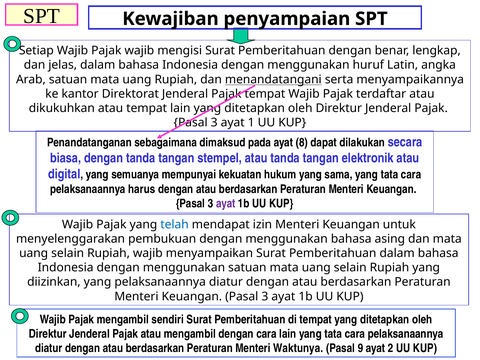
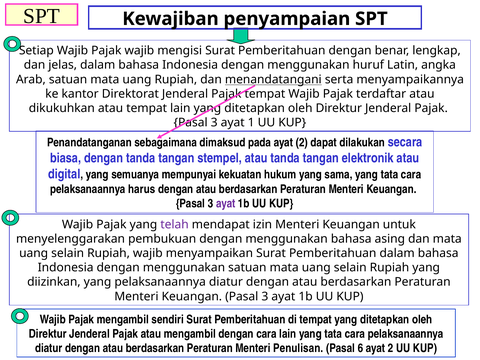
pada ayat 8: 8 -> 2
telah colour: blue -> purple
Waktunya: Waktunya -> Penulisan
9: 9 -> 6
